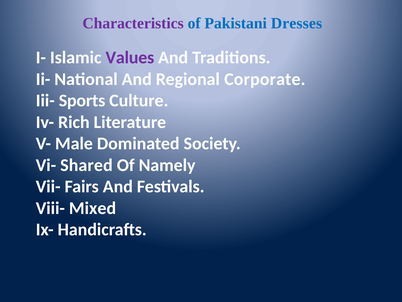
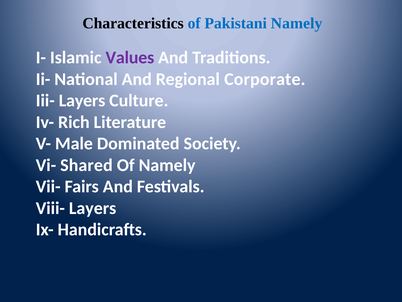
Characteristics colour: purple -> black
Pakistani Dresses: Dresses -> Namely
Iii- Sports: Sports -> Layers
Viii- Mixed: Mixed -> Layers
